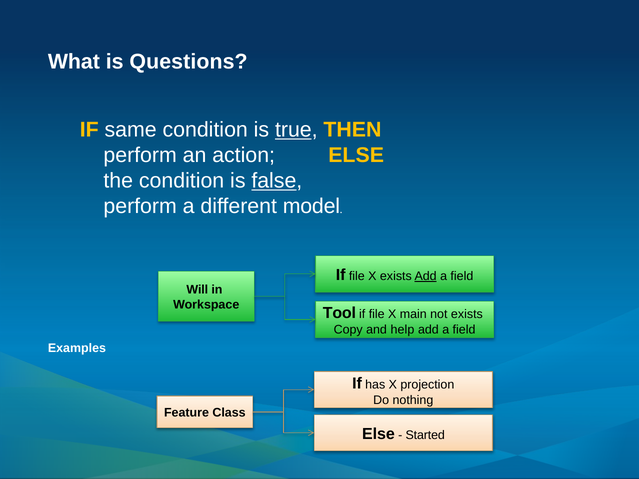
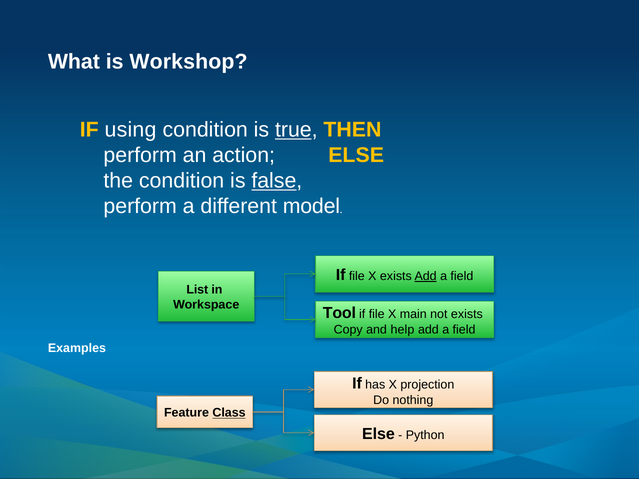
Questions: Questions -> Workshop
same: same -> using
Will: Will -> List
Class underline: none -> present
Started: Started -> Python
